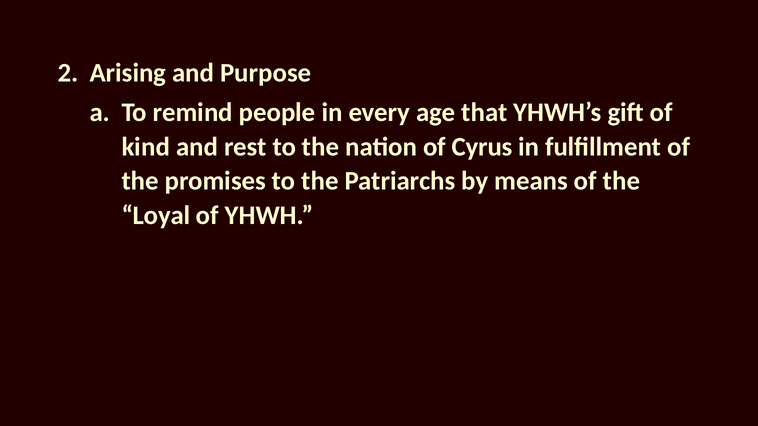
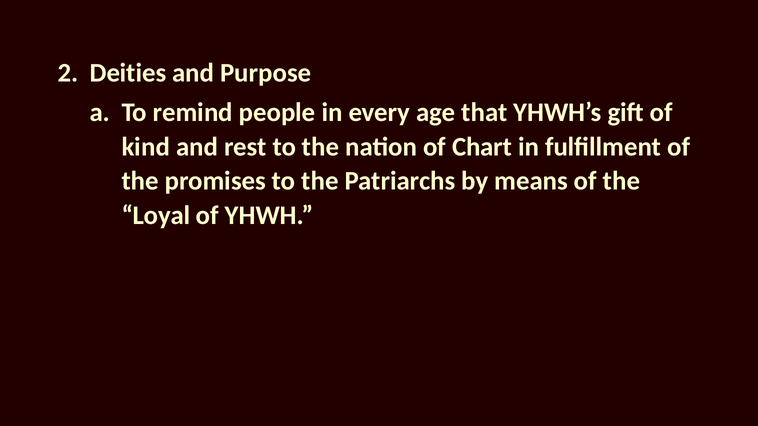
Arising: Arising -> Deities
Cyrus: Cyrus -> Chart
